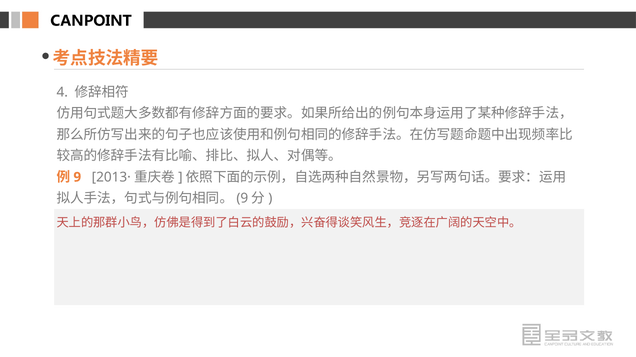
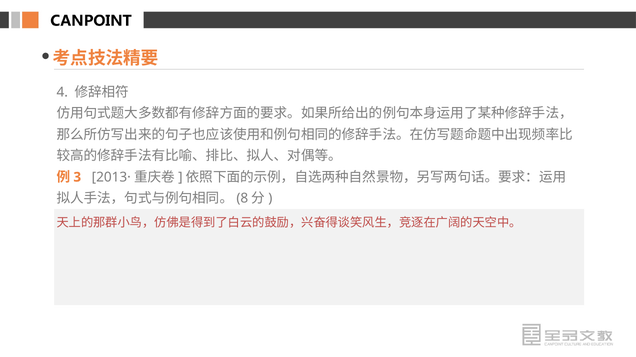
9 at (77, 177): 9 -> 3
9 at (242, 198): 9 -> 8
